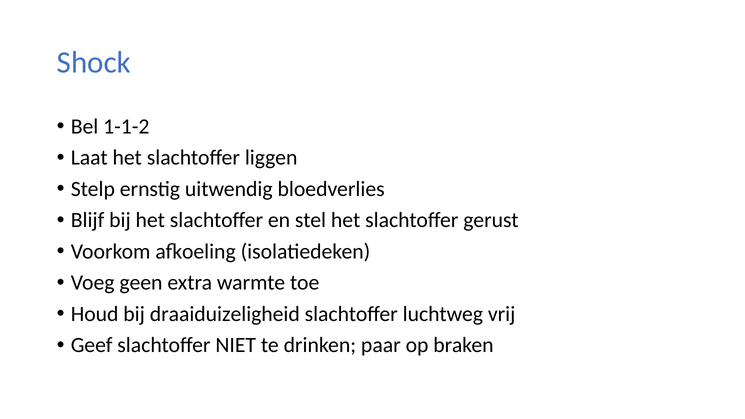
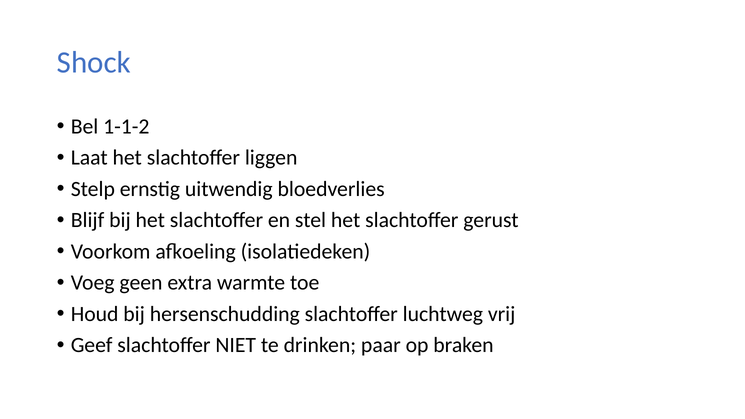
draaiduizeligheid: draaiduizeligheid -> hersenschudding
